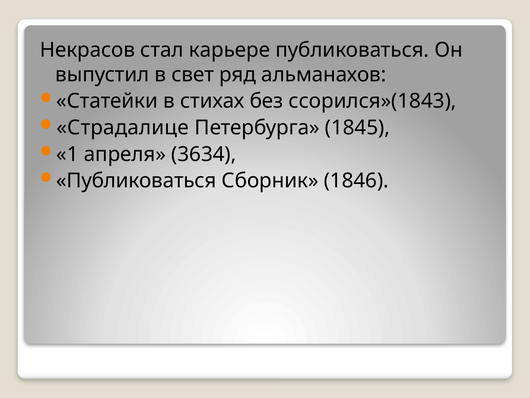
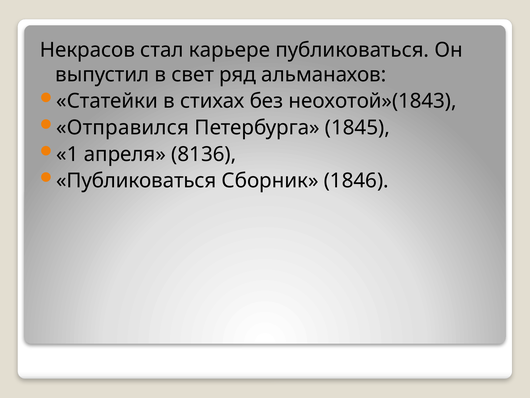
ссорился»(1843: ссорился»(1843 -> неохотой»(1843
Страдалице: Страдалице -> Отправился
3634: 3634 -> 8136
